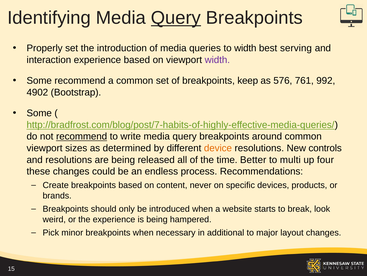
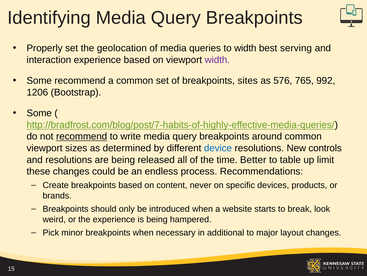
Query at (176, 18) underline: present -> none
introduction: introduction -> geolocation
keep: keep -> sites
761: 761 -> 765
4902: 4902 -> 1206
device colour: orange -> blue
multi: multi -> table
four: four -> limit
